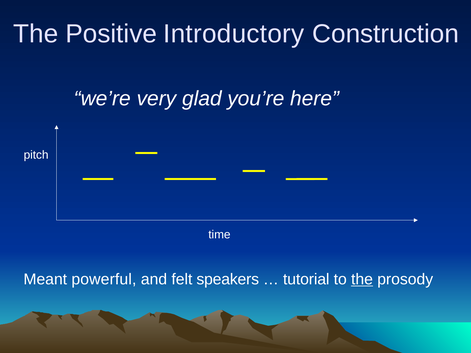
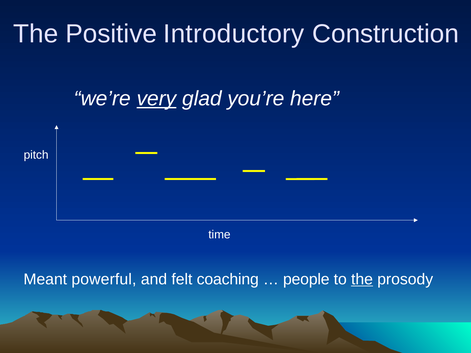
very underline: none -> present
speakers: speakers -> coaching
tutorial: tutorial -> people
